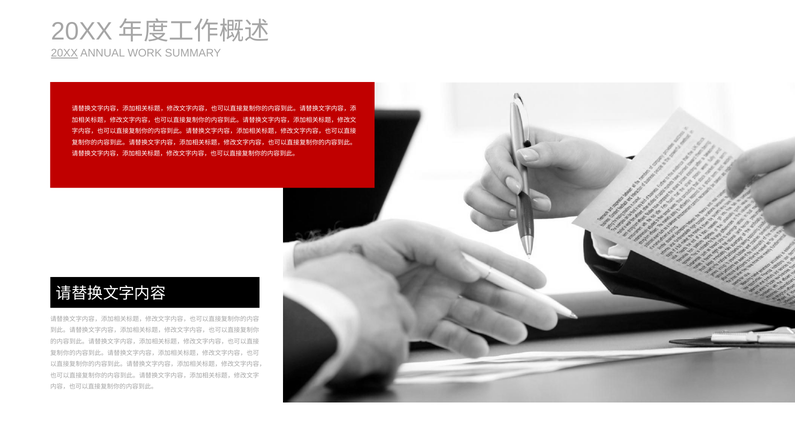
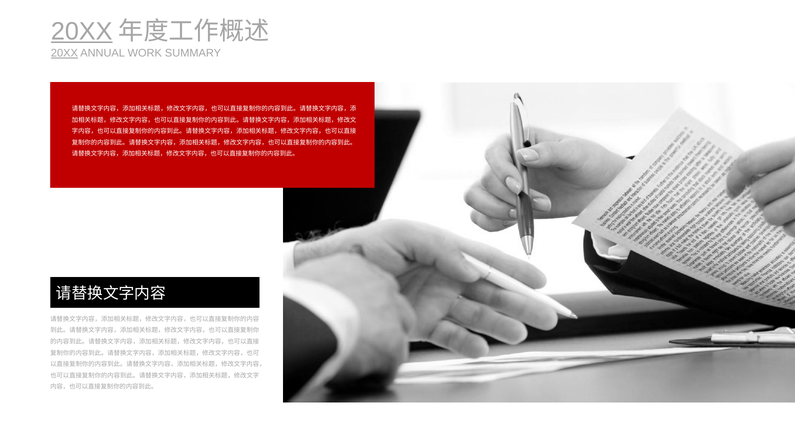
20XX at (82, 31) underline: none -> present
